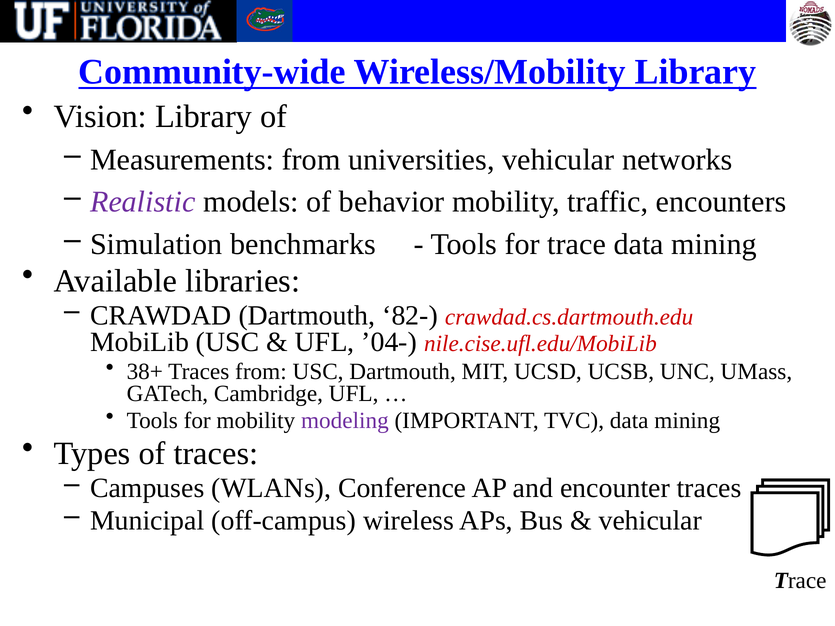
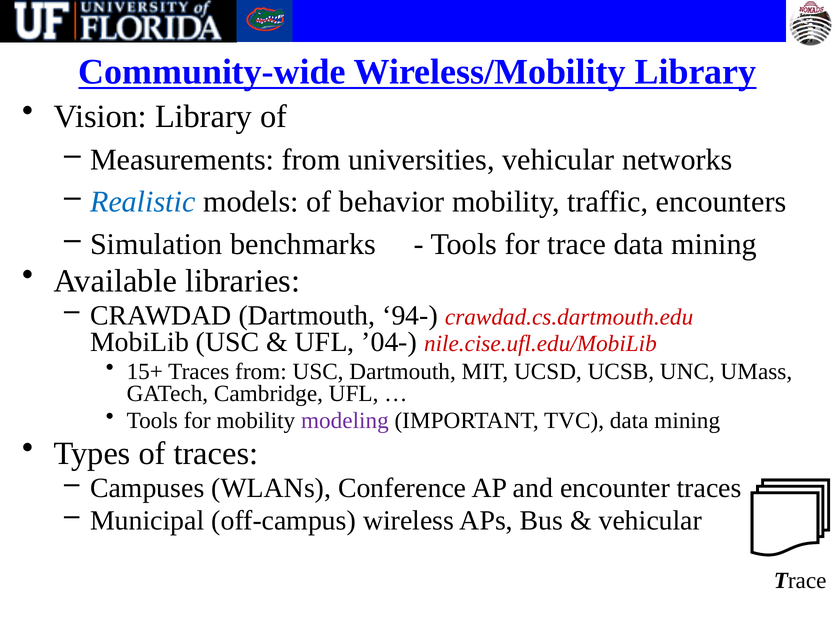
Realistic colour: purple -> blue
82-: 82- -> 94-
38+: 38+ -> 15+
